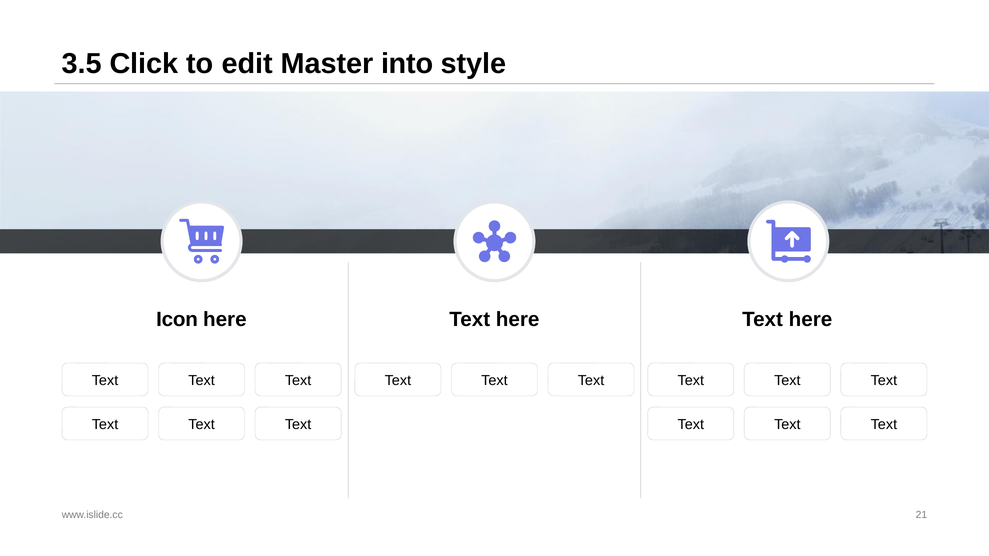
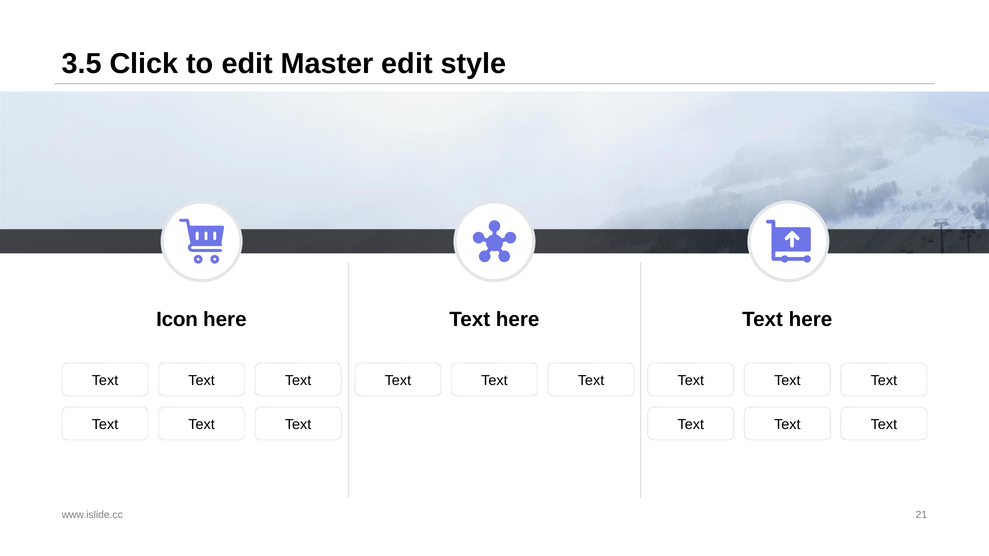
Master into: into -> edit
